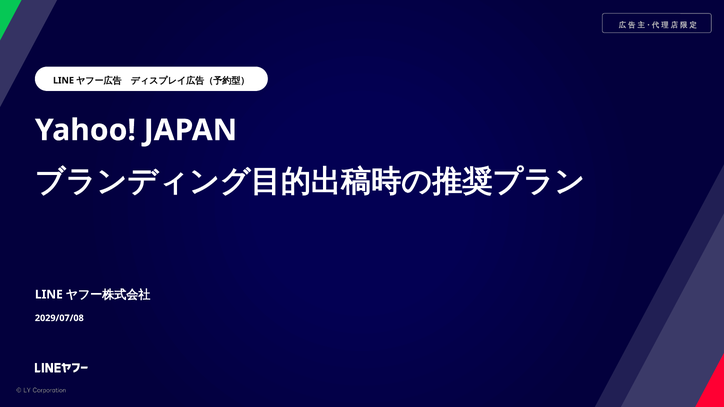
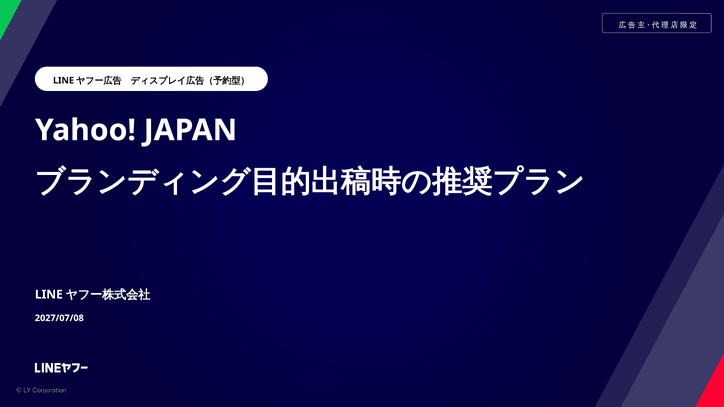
2029/07/08: 2029/07/08 -> 2027/07/08
